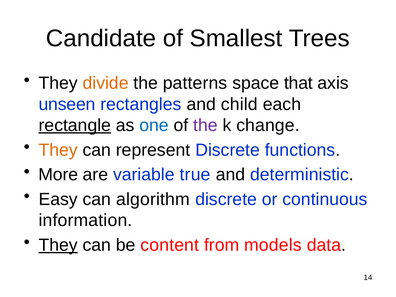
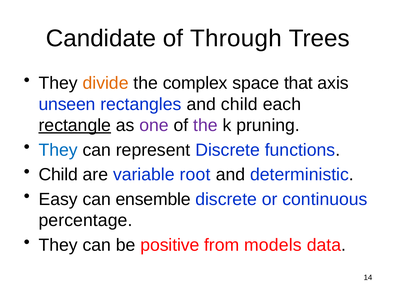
Smallest: Smallest -> Through
patterns: patterns -> complex
one colour: blue -> purple
change: change -> pruning
They at (58, 150) colour: orange -> blue
More at (58, 175): More -> Child
true: true -> root
algorithm: algorithm -> ensemble
information: information -> percentage
They at (58, 245) underline: present -> none
content: content -> positive
